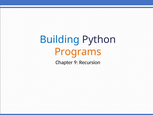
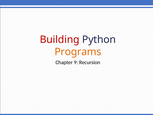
Building colour: blue -> red
